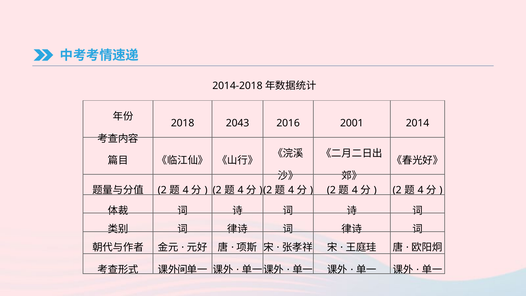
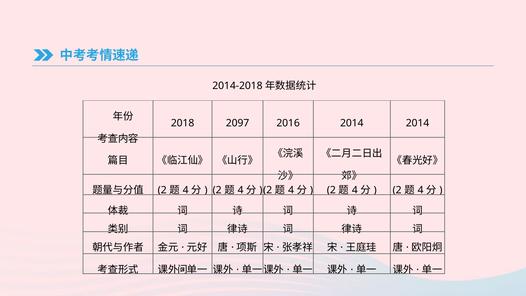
2043: 2043 -> 2097
2016 2001: 2001 -> 2014
